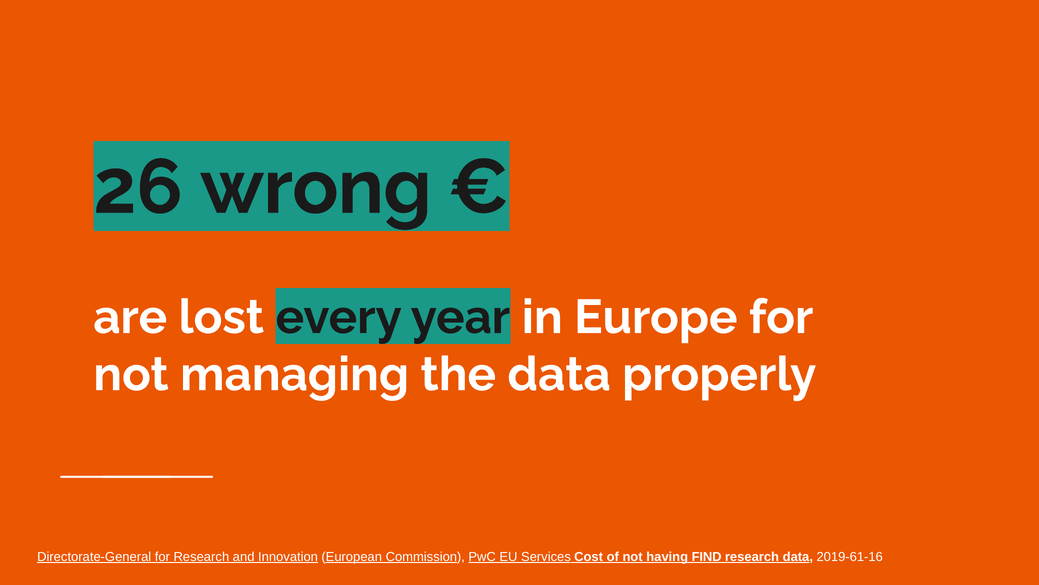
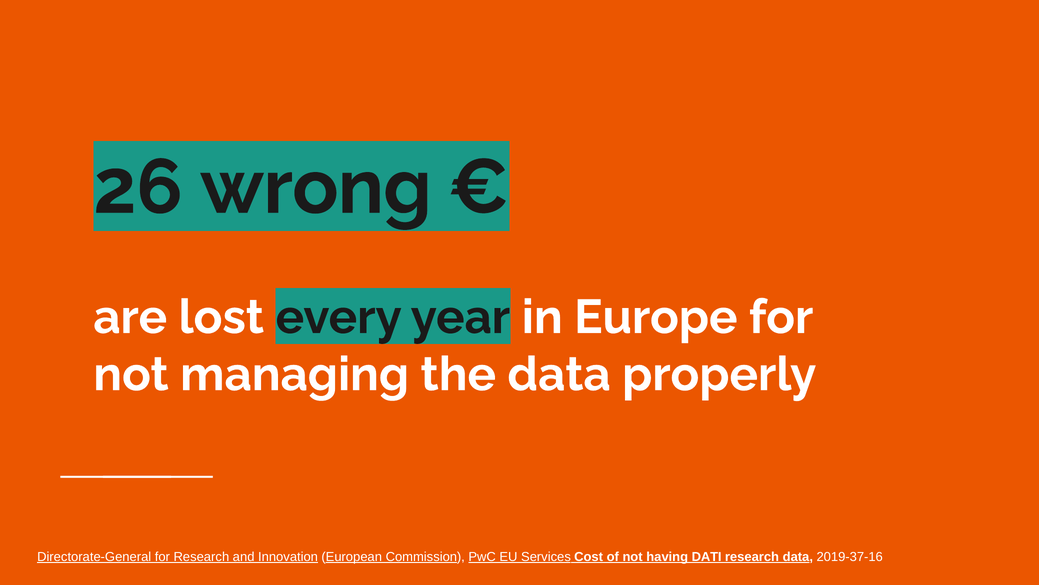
FIND: FIND -> DATI
2019-61-16: 2019-61-16 -> 2019-37-16
